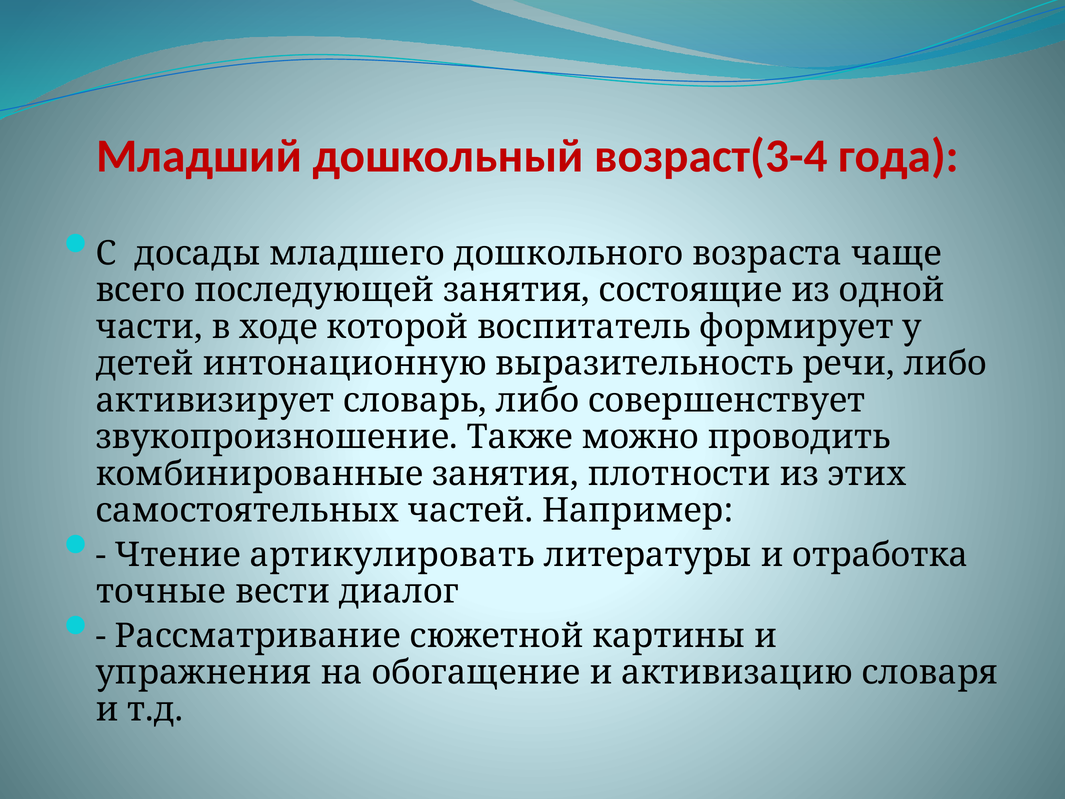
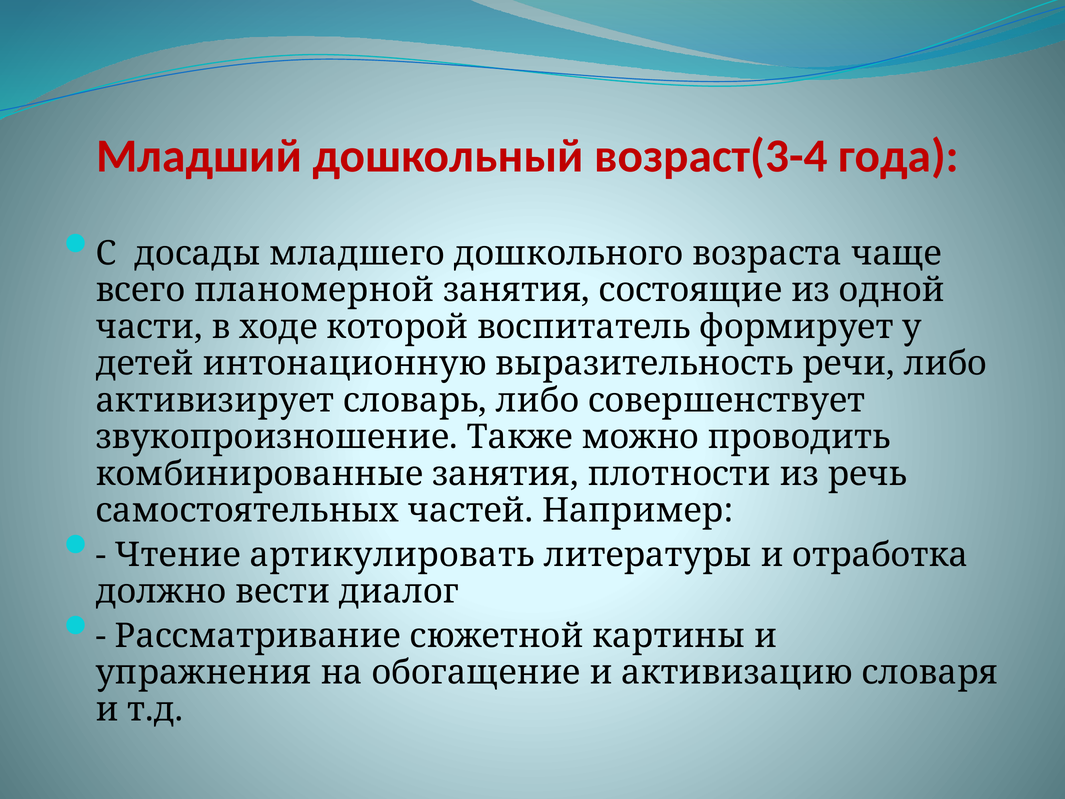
последующей: последующей -> планомерной
этих: этих -> речь
точные: точные -> должно
